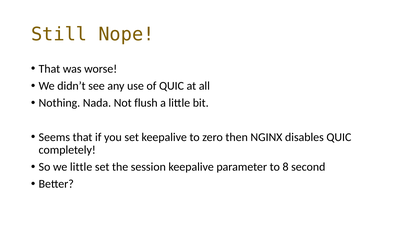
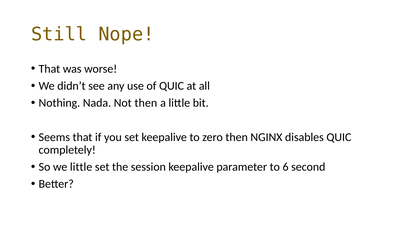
Not flush: flush -> then
8: 8 -> 6
